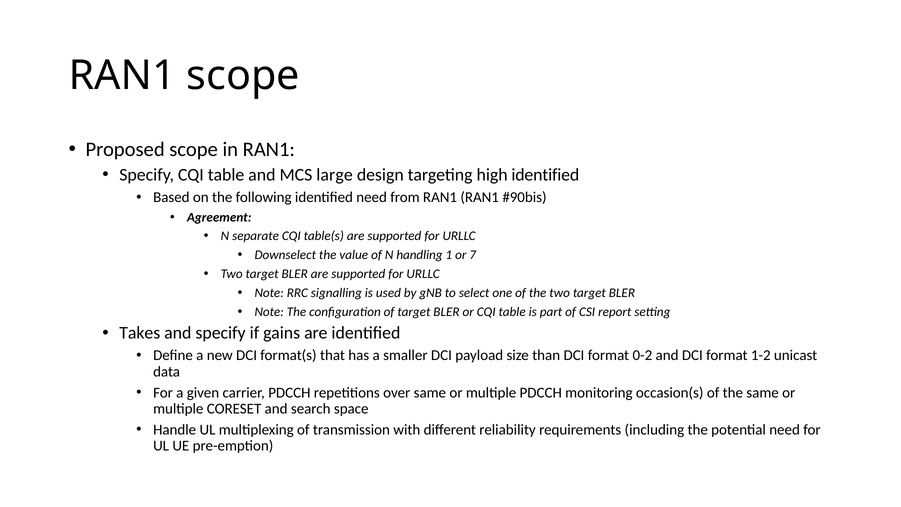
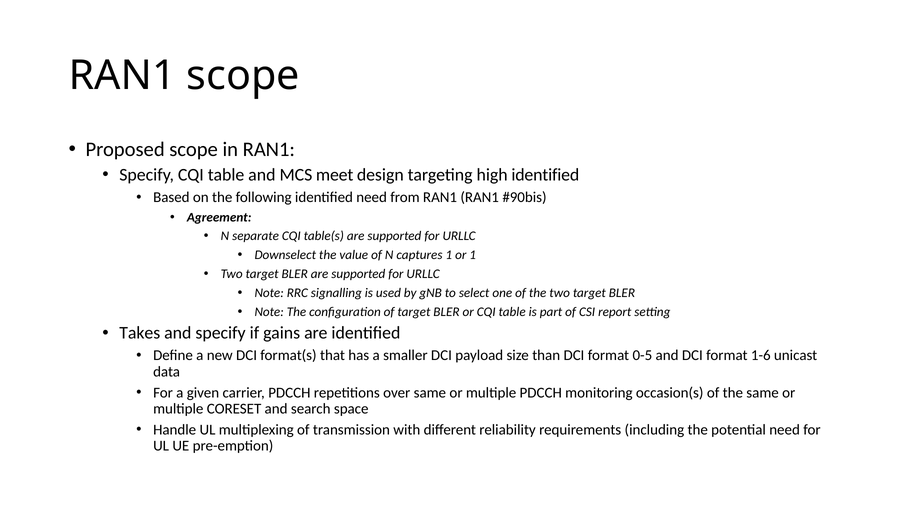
large: large -> meet
handling: handling -> captures
or 7: 7 -> 1
0-2: 0-2 -> 0-5
1-2: 1-2 -> 1-6
